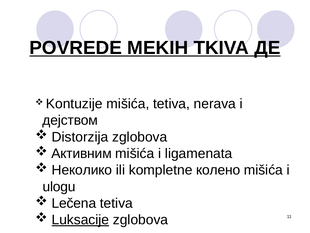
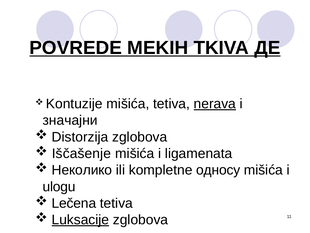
nerava underline: none -> present
дејством: дејством -> значајни
Активним: Активним -> Iščašenje
колено: колено -> односу
